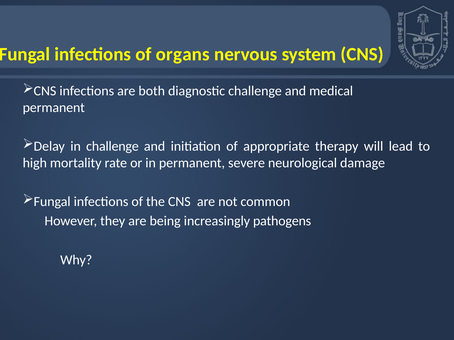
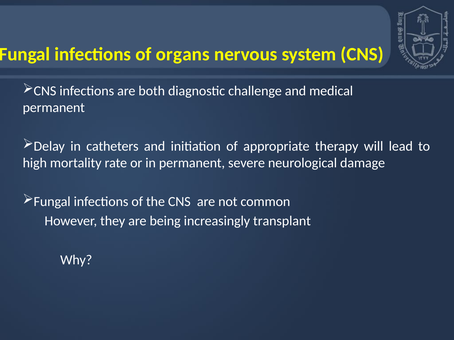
in challenge: challenge -> catheters
pathogens: pathogens -> transplant
